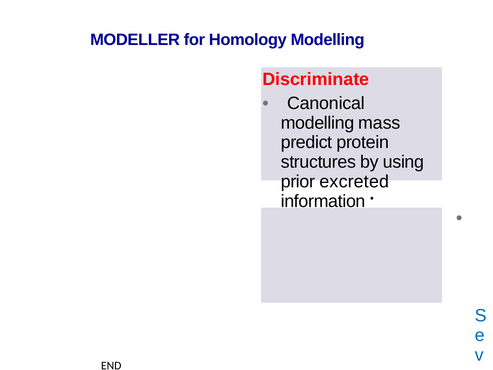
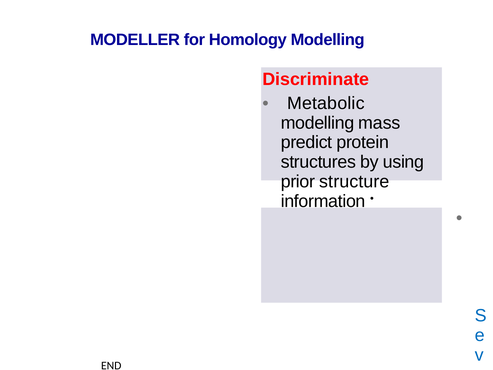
Canonical: Canonical -> Metabolic
excreted: excreted -> structure
